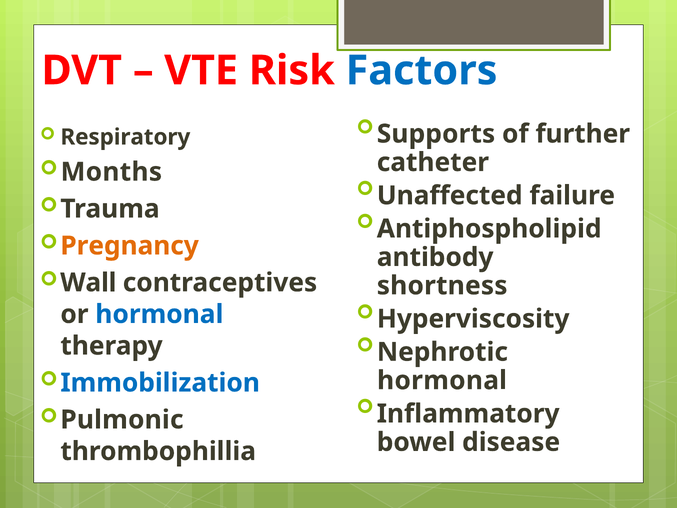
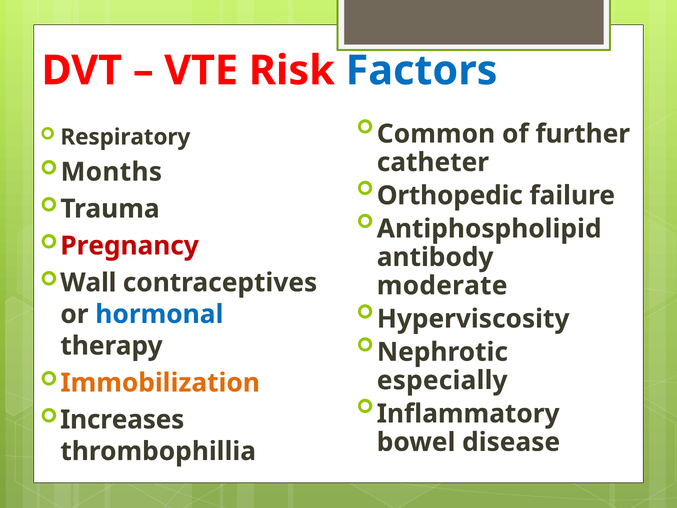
Supports: Supports -> Common
Unaffected: Unaffected -> Orthopedic
Pregnancy colour: orange -> red
shortness: shortness -> moderate
Immobilization colour: blue -> orange
hormonal at (442, 380): hormonal -> especially
Pulmonic: Pulmonic -> Increases
